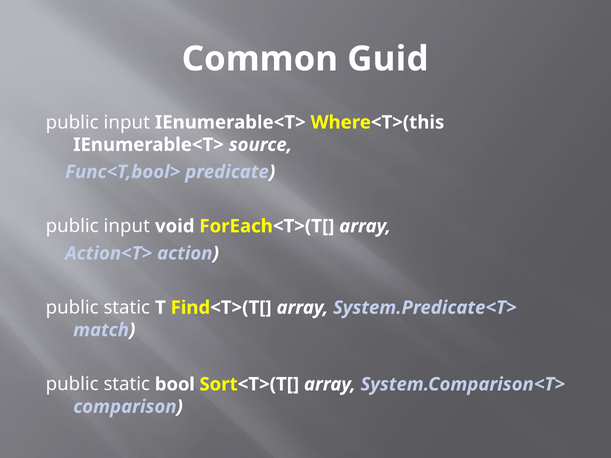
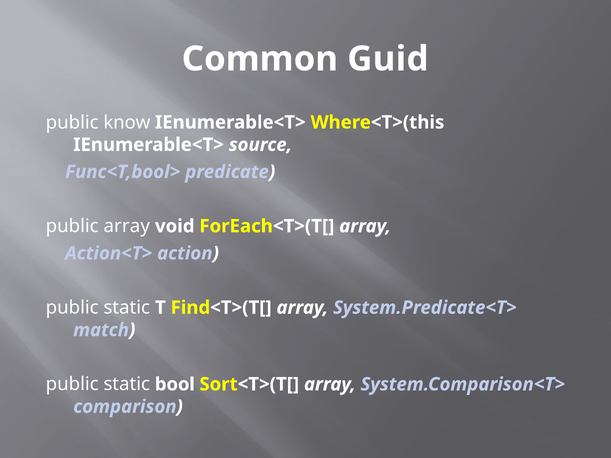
input at (127, 122): input -> know
input at (127, 226): input -> array
